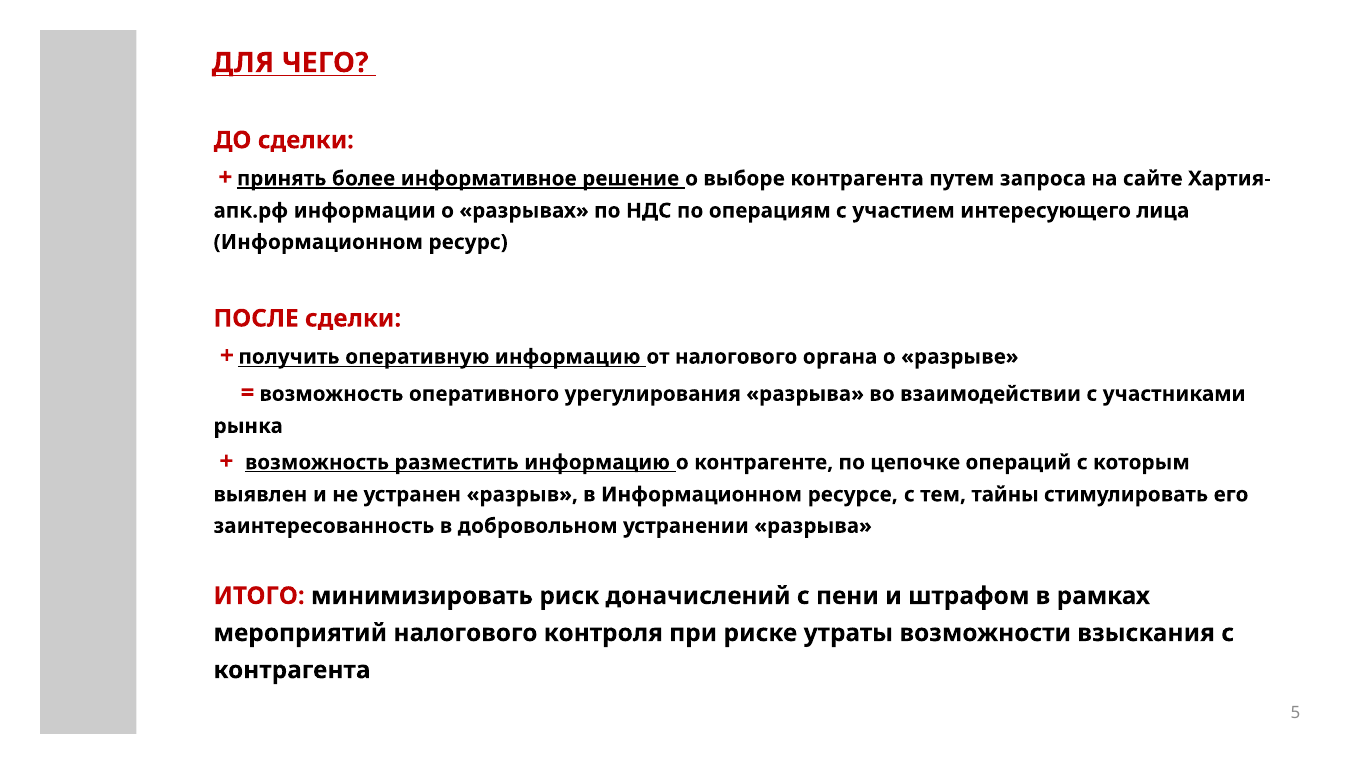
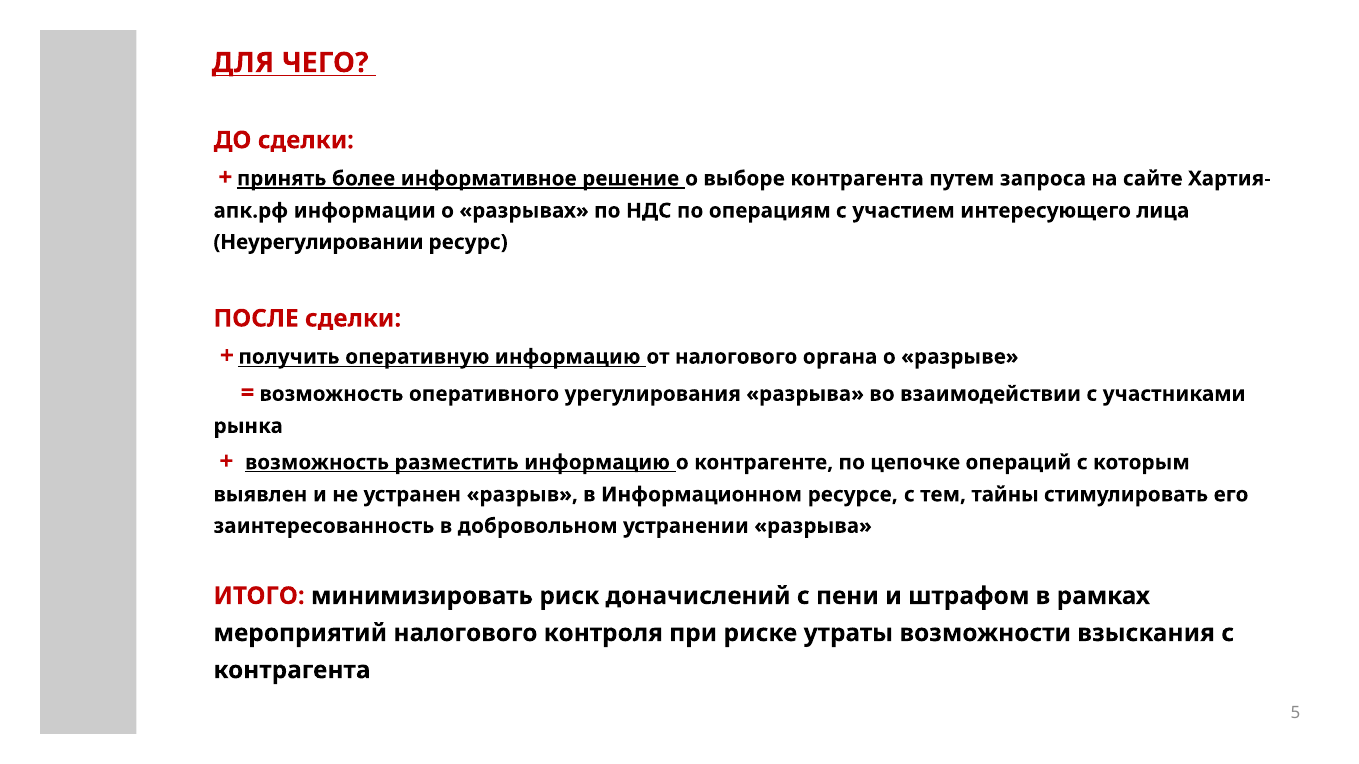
Информационном at (318, 242): Информационном -> Неурегулировании
